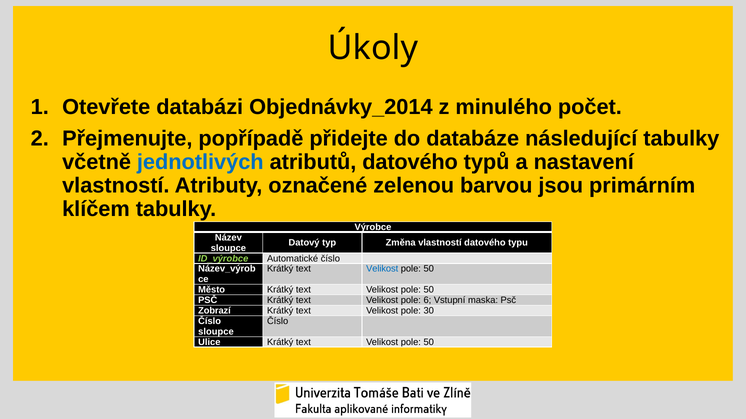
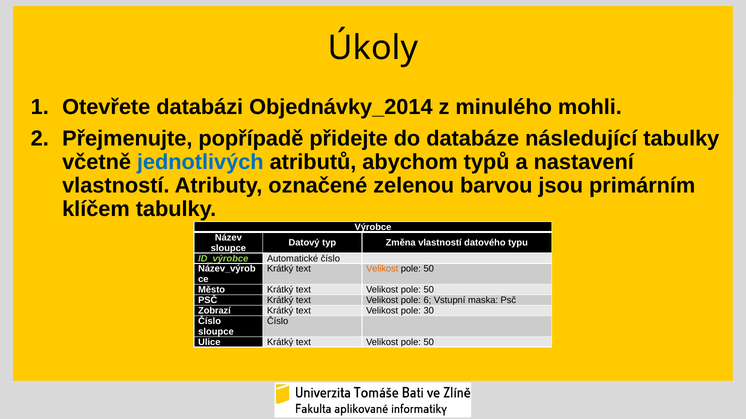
počet: počet -> mohli
atributů datového: datového -> abychom
Velikost at (382, 269) colour: blue -> orange
